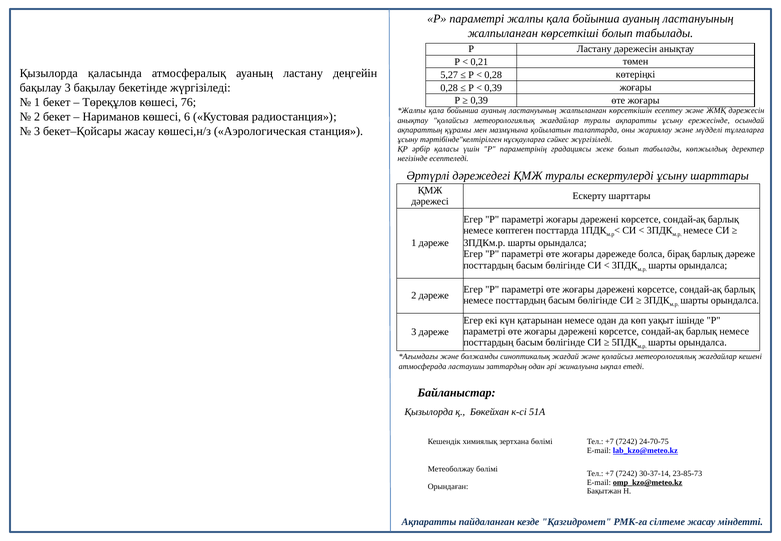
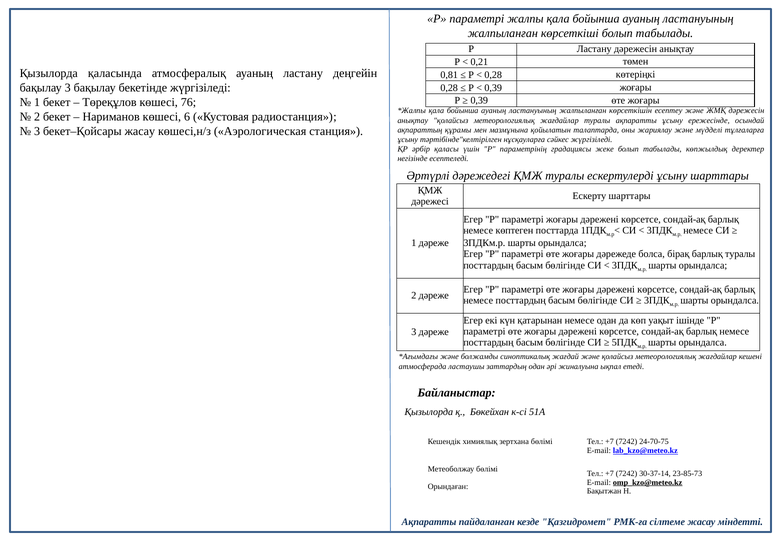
5,27: 5,27 -> 0,81
барлық дәреже: дәреже -> туралы
